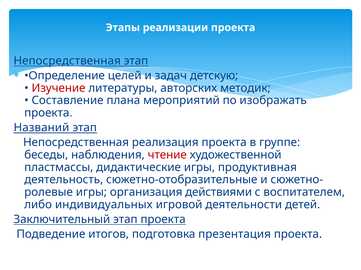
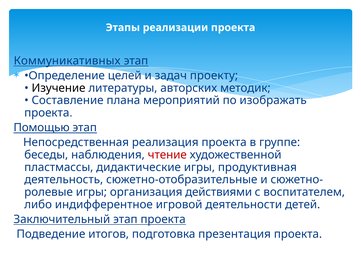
Непосредственная at (67, 61): Непосредственная -> Коммуникативных
детскую: детскую -> проекту
Изучение colour: red -> black
Названий: Названий -> Помощью
индивидуальных: индивидуальных -> индифферентное
